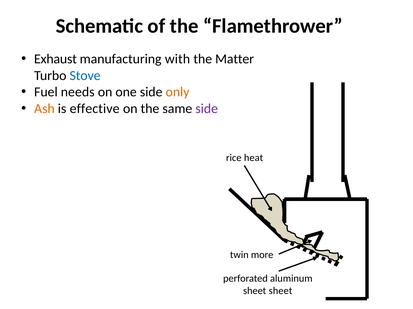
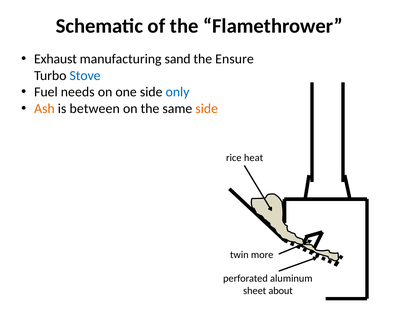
with: with -> sand
Matter: Matter -> Ensure
only colour: orange -> blue
effective: effective -> between
side at (207, 109) colour: purple -> orange
sheet sheet: sheet -> about
